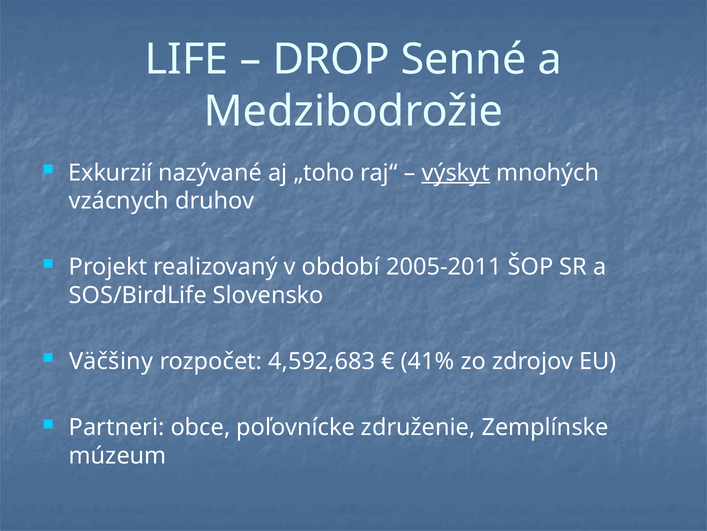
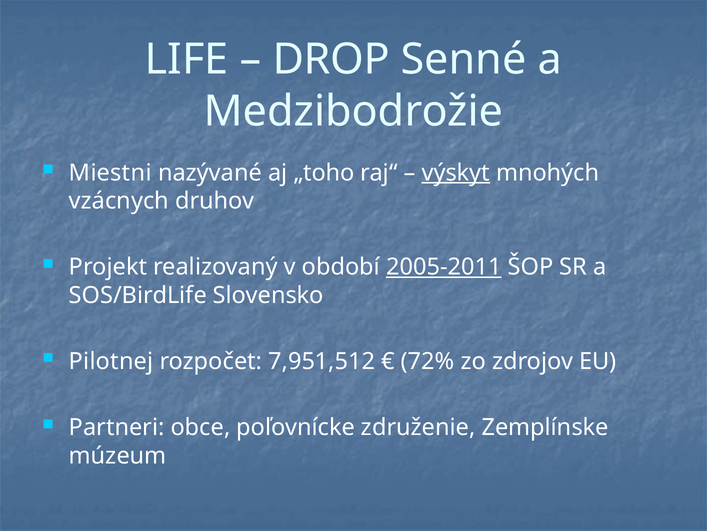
Exkurzií: Exkurzií -> Miestni
2005-2011 underline: none -> present
Väčšiny: Väčšiny -> Pilotnej
4,592,683: 4,592,683 -> 7,951,512
41%: 41% -> 72%
